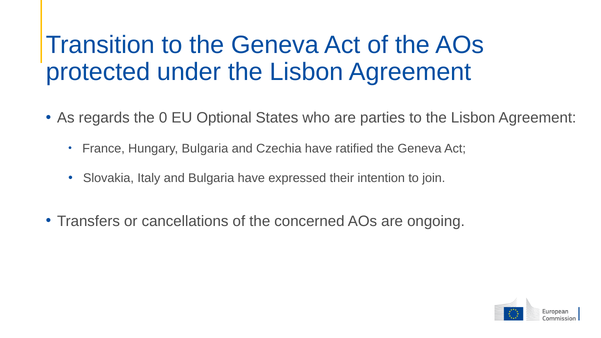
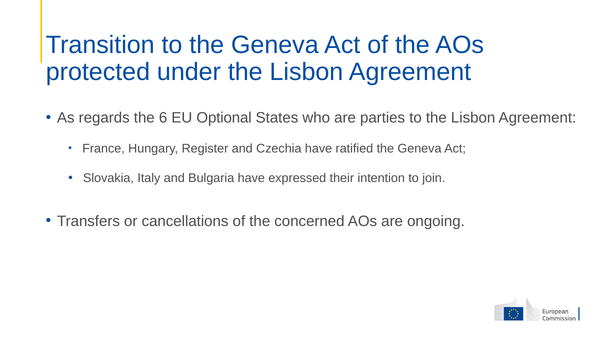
0: 0 -> 6
Hungary Bulgaria: Bulgaria -> Register
